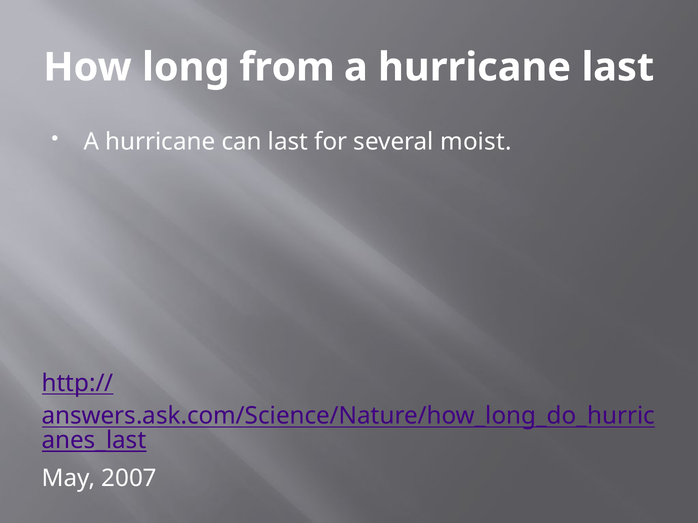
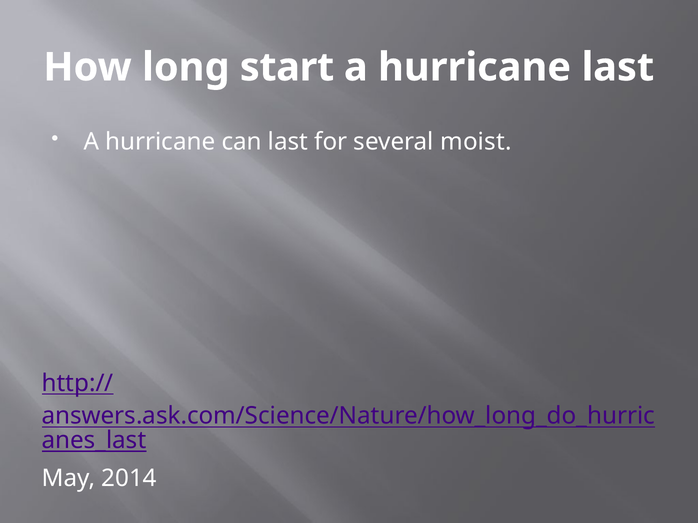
from: from -> start
2007: 2007 -> 2014
